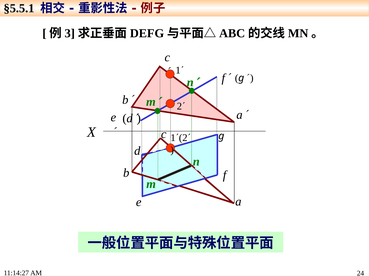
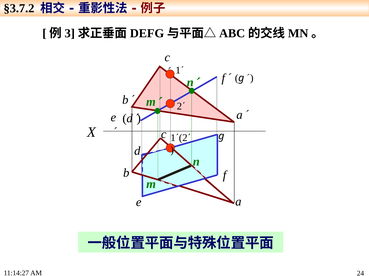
§5.5.1: §5.5.1 -> §3.7.2
